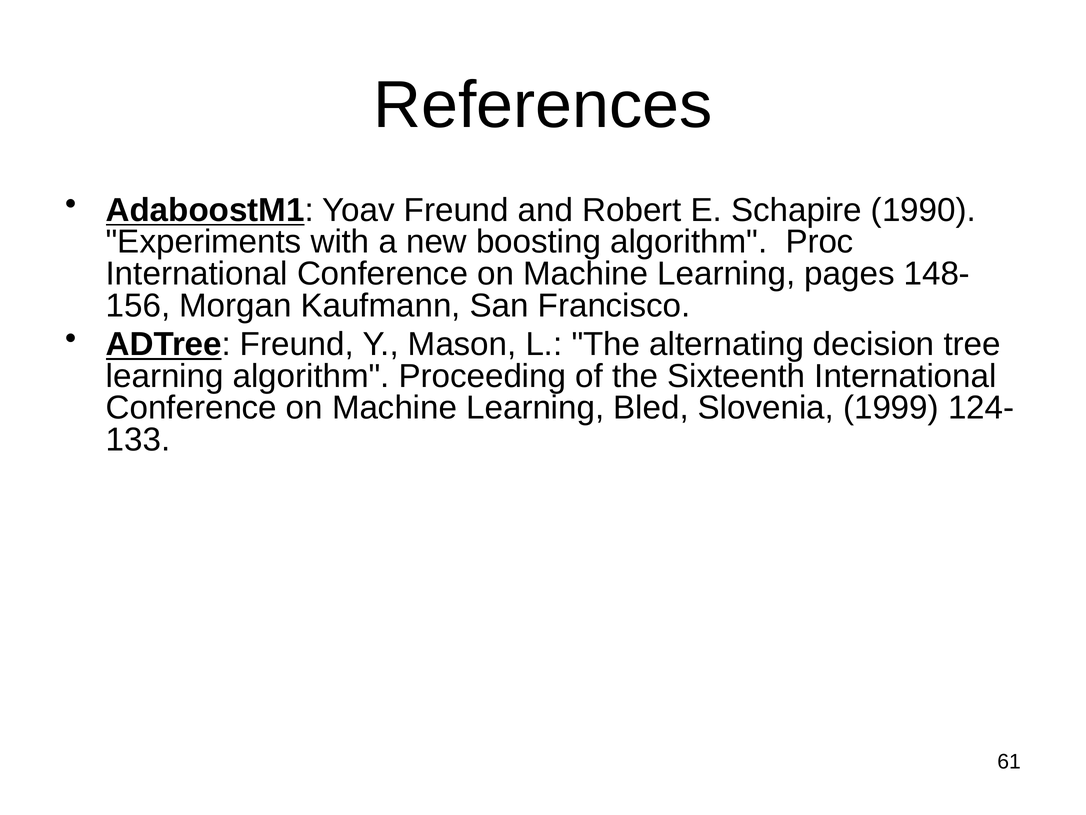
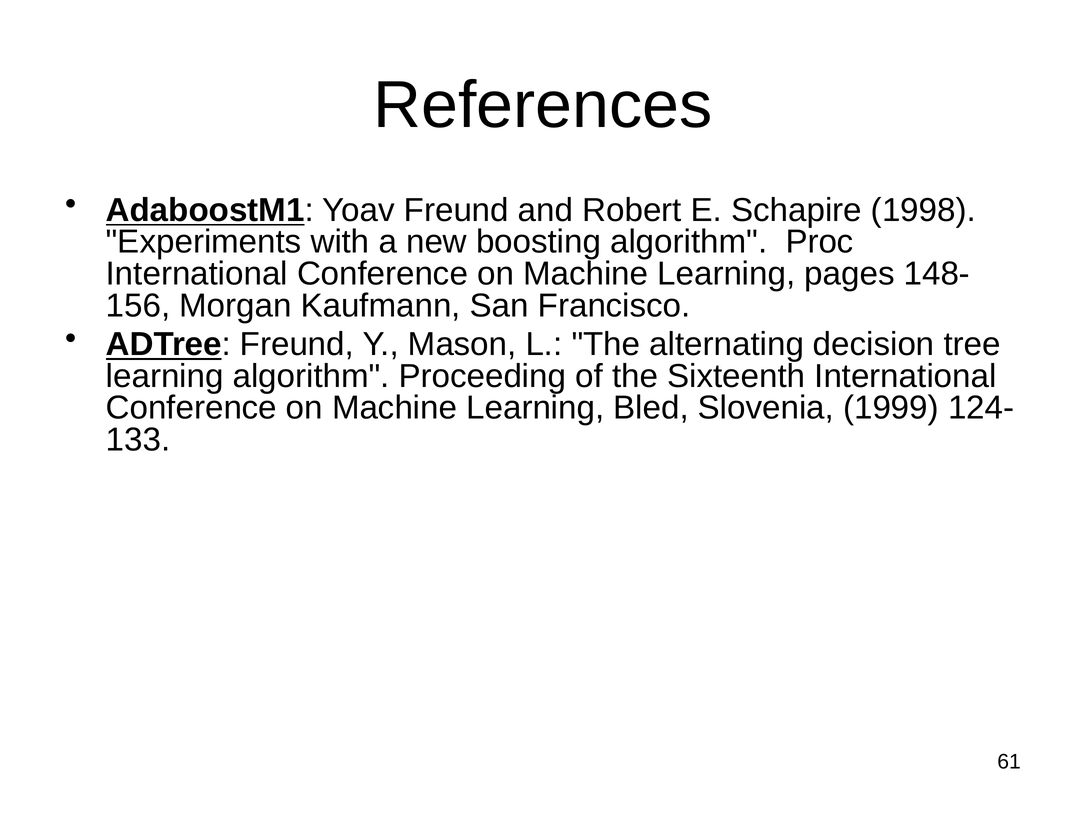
1990: 1990 -> 1998
